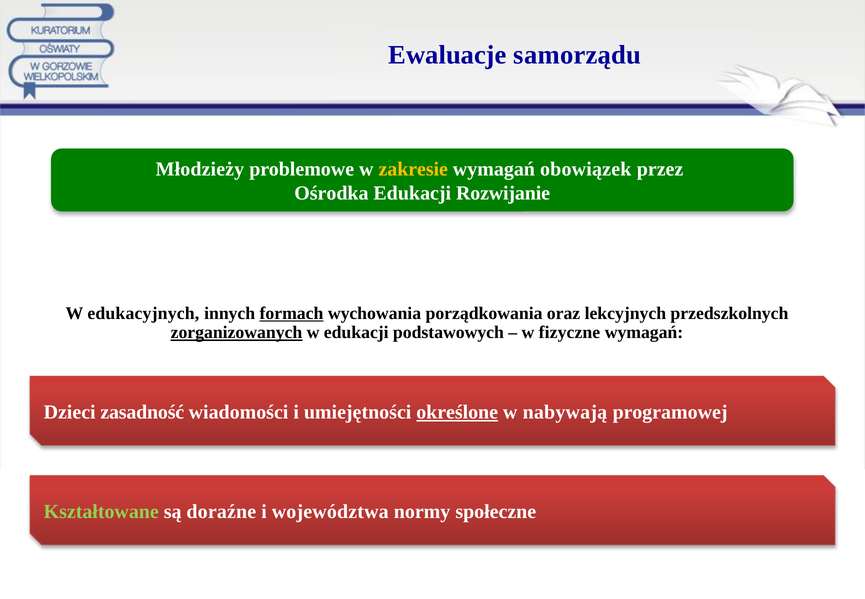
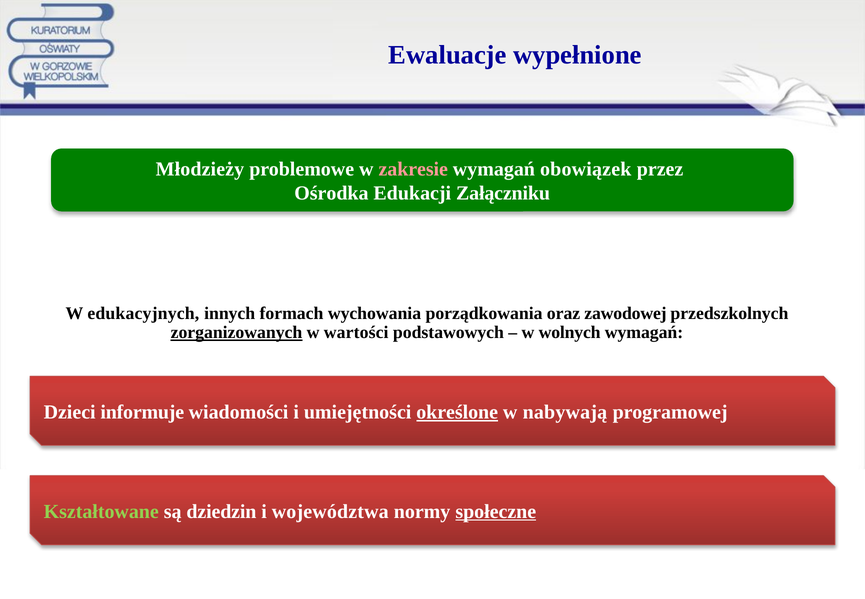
samorządu: samorządu -> wypełnione
zakresie colour: yellow -> pink
Rozwijanie: Rozwijanie -> Załączniku
formach underline: present -> none
lekcyjnych: lekcyjnych -> zawodowej
w edukacji: edukacji -> wartości
fizyczne: fizyczne -> wolnych
zasadność: zasadność -> informuje
doraźne: doraźne -> dziedzin
społeczne underline: none -> present
